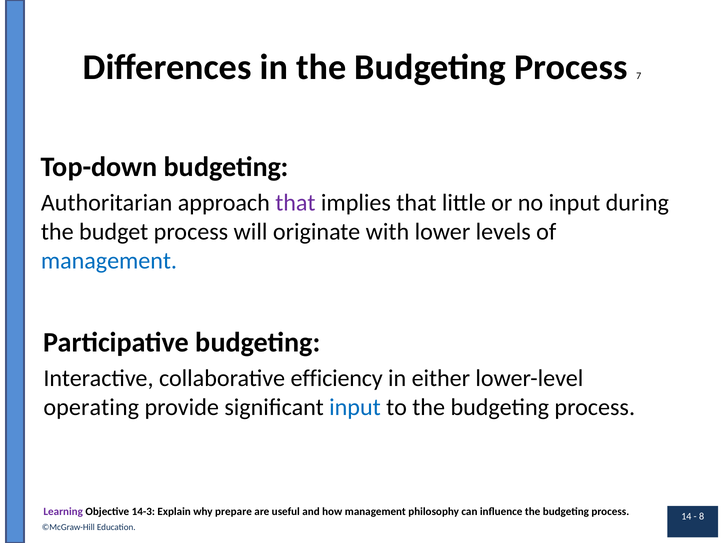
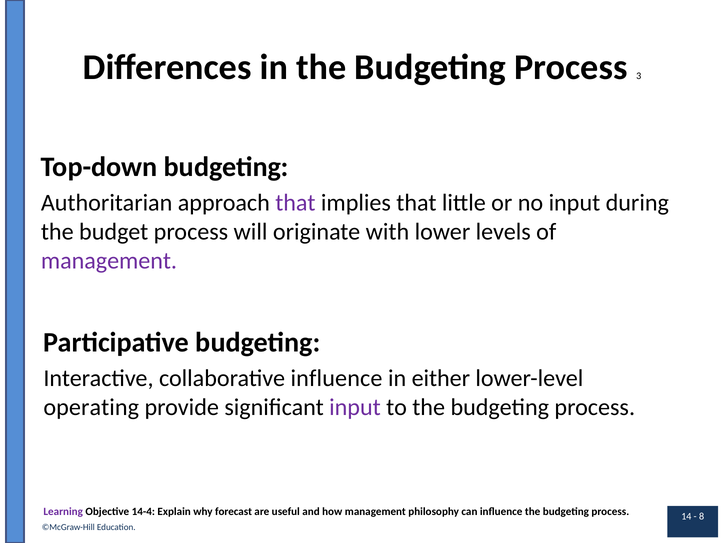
7: 7 -> 3
management at (109, 261) colour: blue -> purple
collaborative efficiency: efficiency -> influence
input at (355, 407) colour: blue -> purple
14-3: 14-3 -> 14-4
prepare: prepare -> forecast
